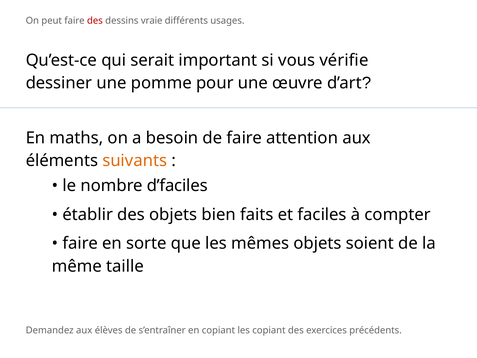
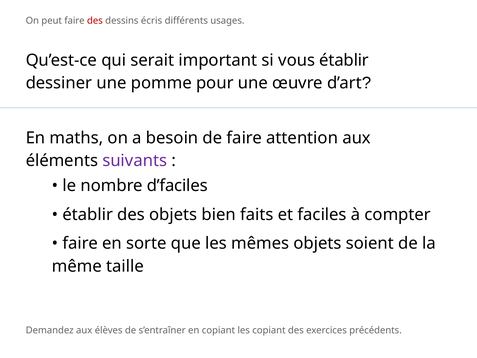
vraie: vraie -> écris
vous vérifie: vérifie -> établir
suivants colour: orange -> purple
